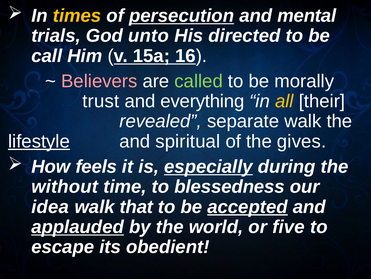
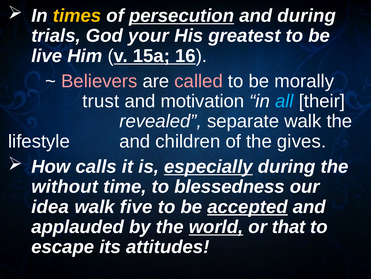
and mental: mental -> during
unto: unto -> your
directed: directed -> greatest
call: call -> live
called colour: light green -> pink
everything: everything -> motivation
all colour: yellow -> light blue
lifestyle underline: present -> none
spiritual: spiritual -> children
feels: feels -> calls
that: that -> five
applauded underline: present -> none
world underline: none -> present
five: five -> that
obedient: obedient -> attitudes
